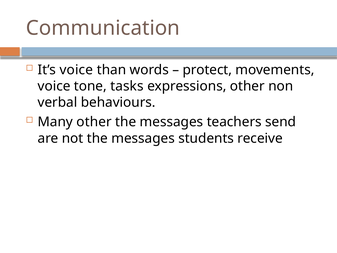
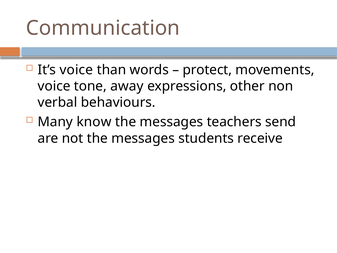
tasks: tasks -> away
Many other: other -> know
